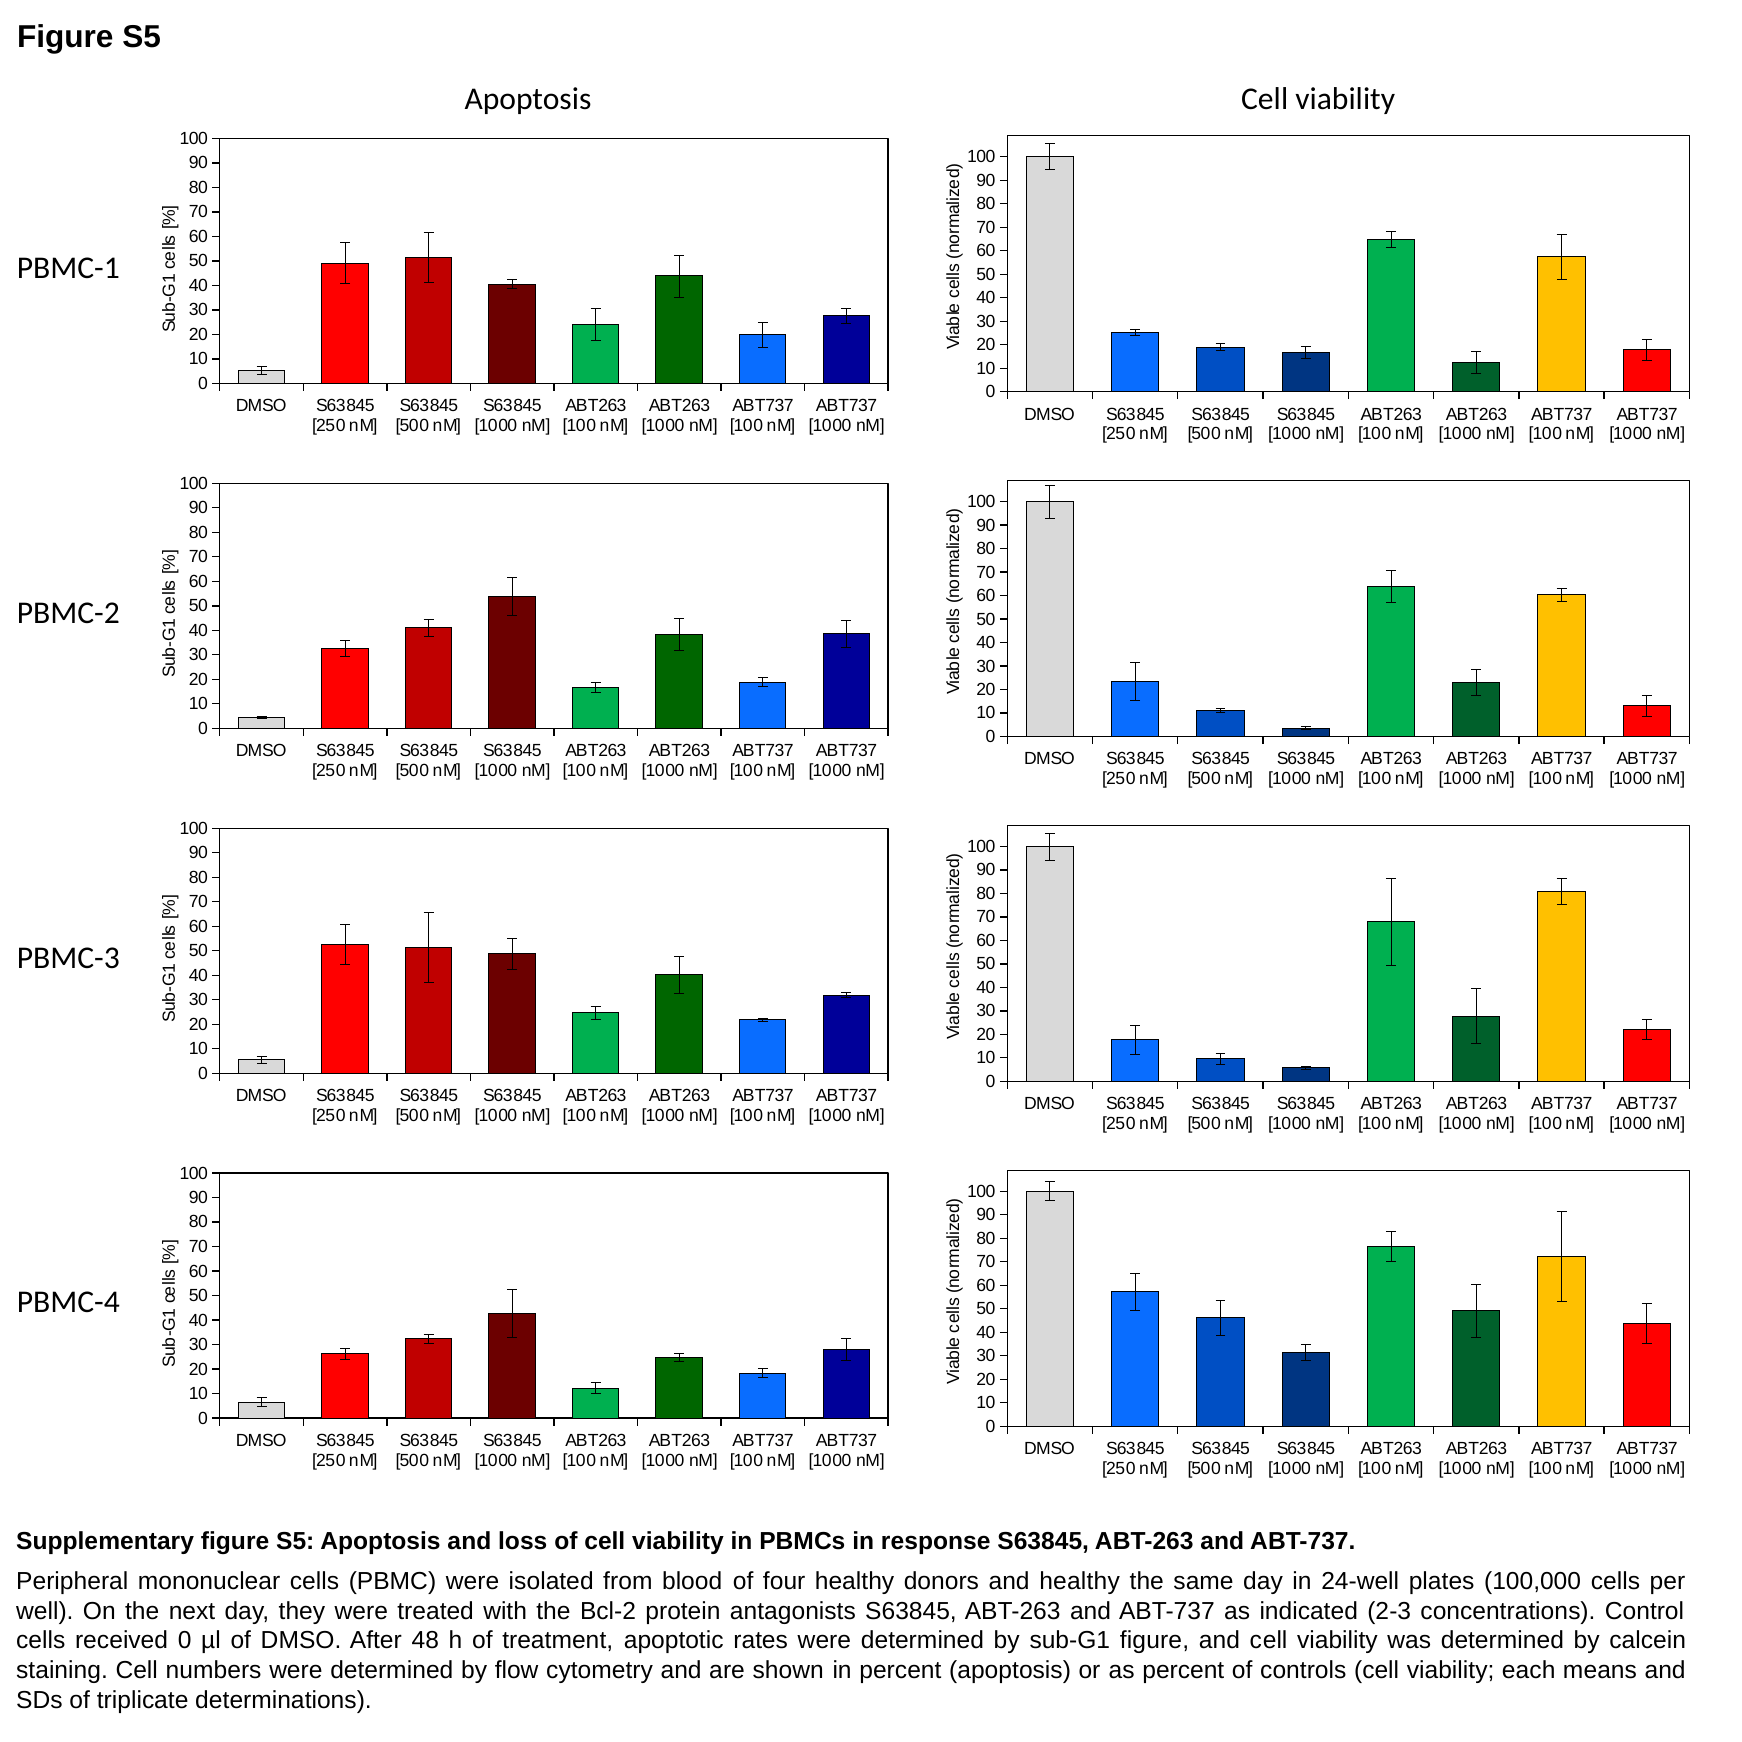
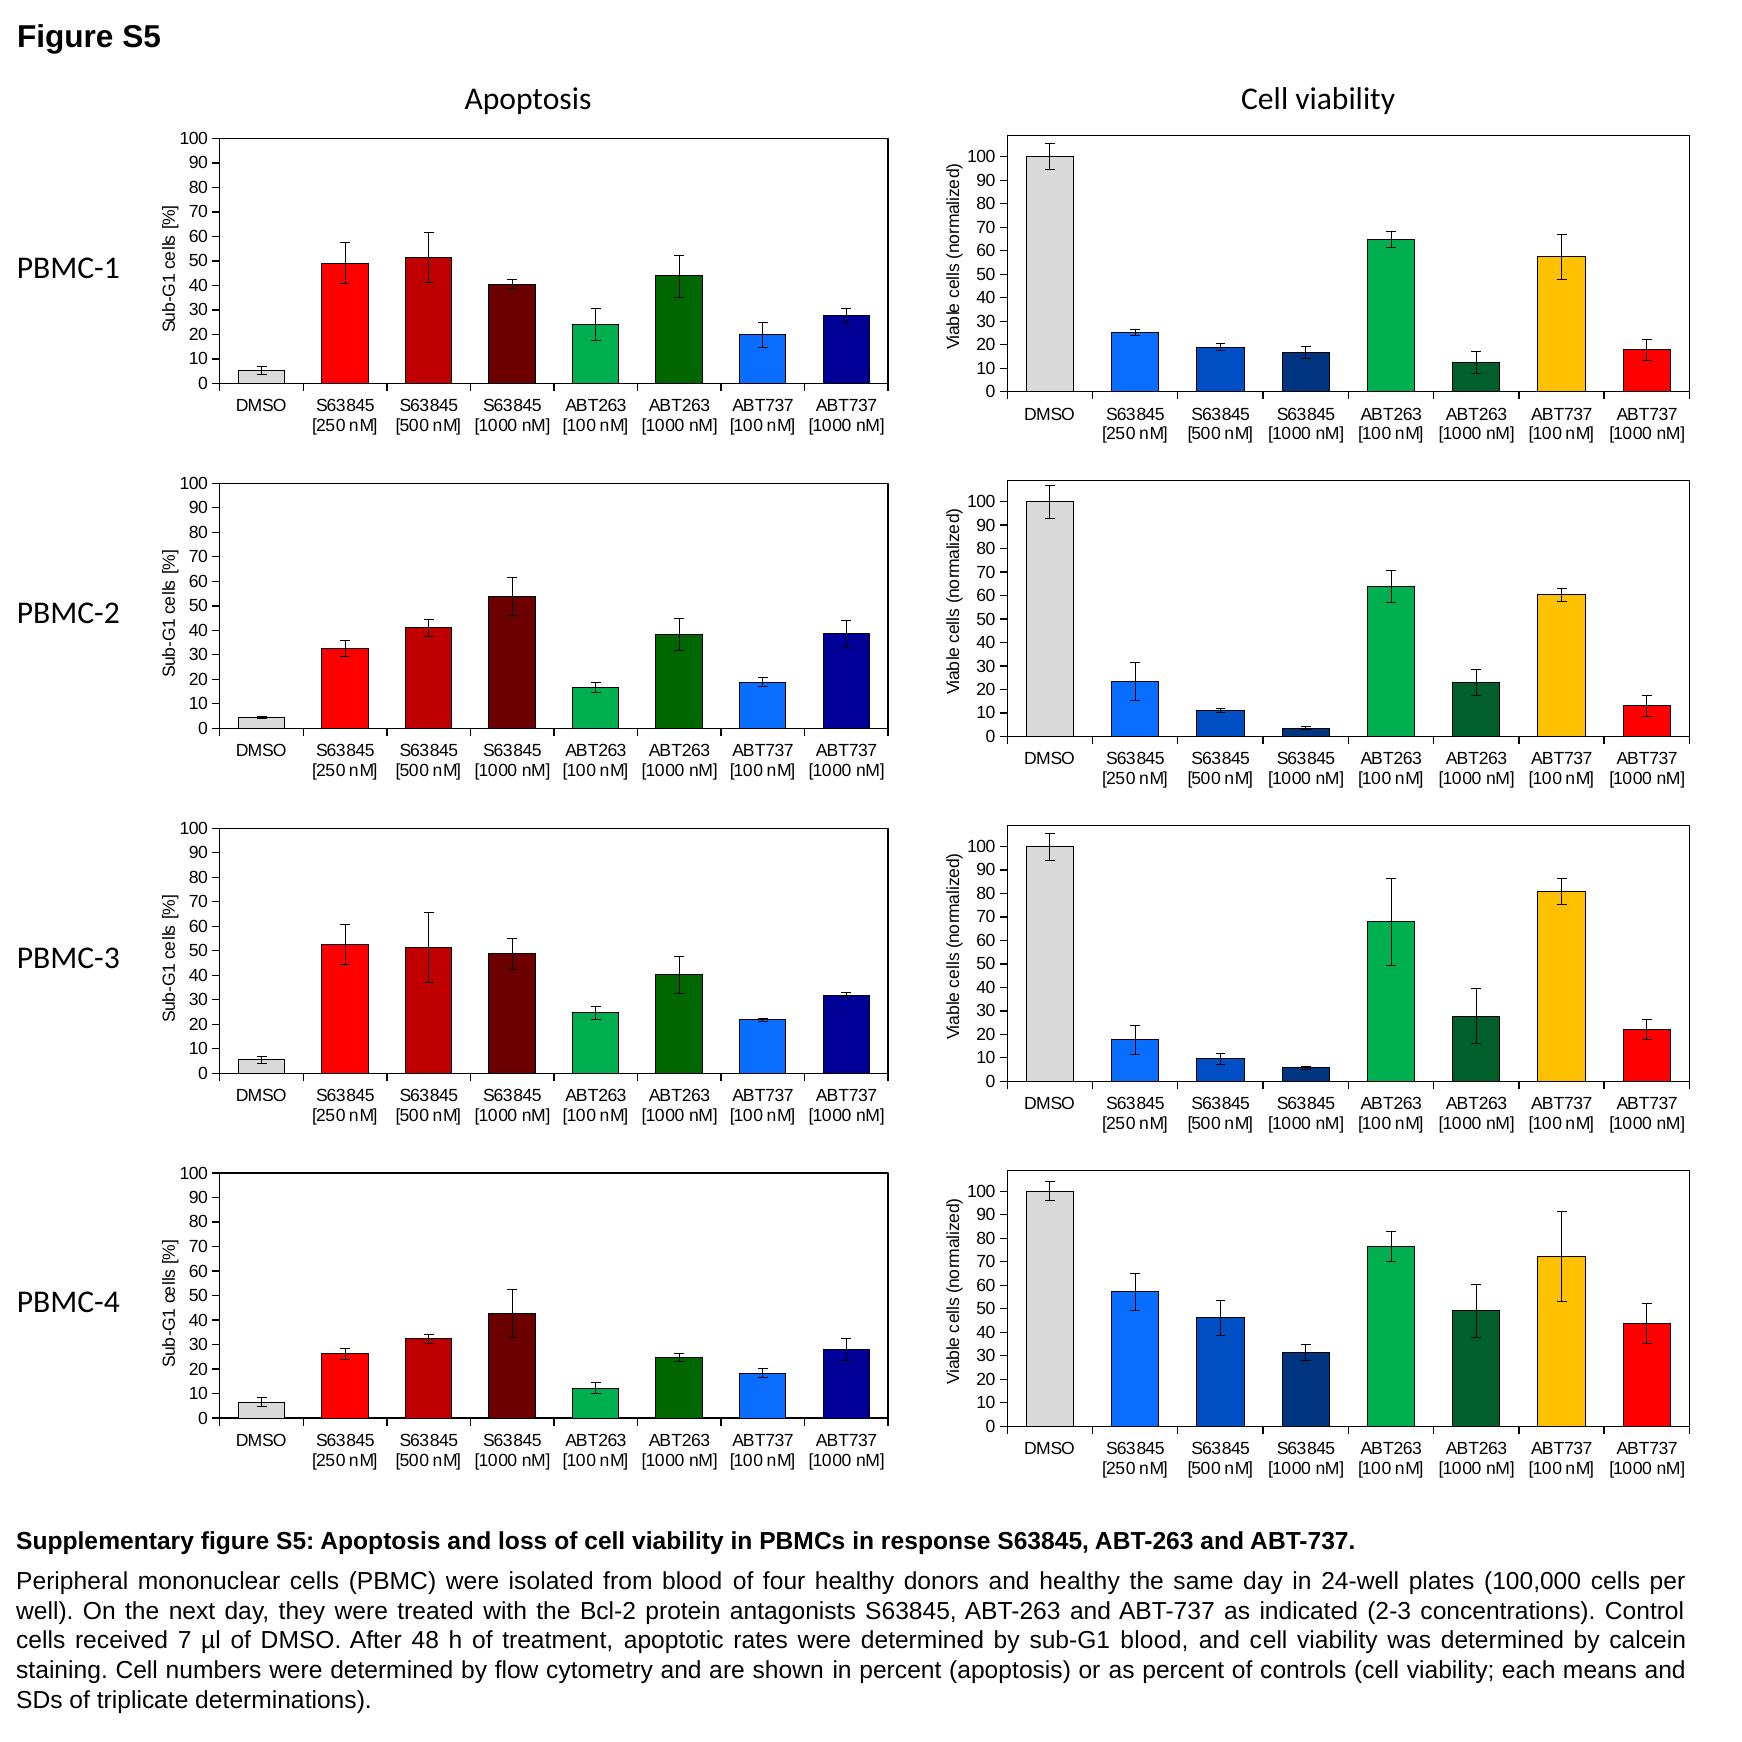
received 0: 0 -> 7
sub-G1 figure: figure -> blood
